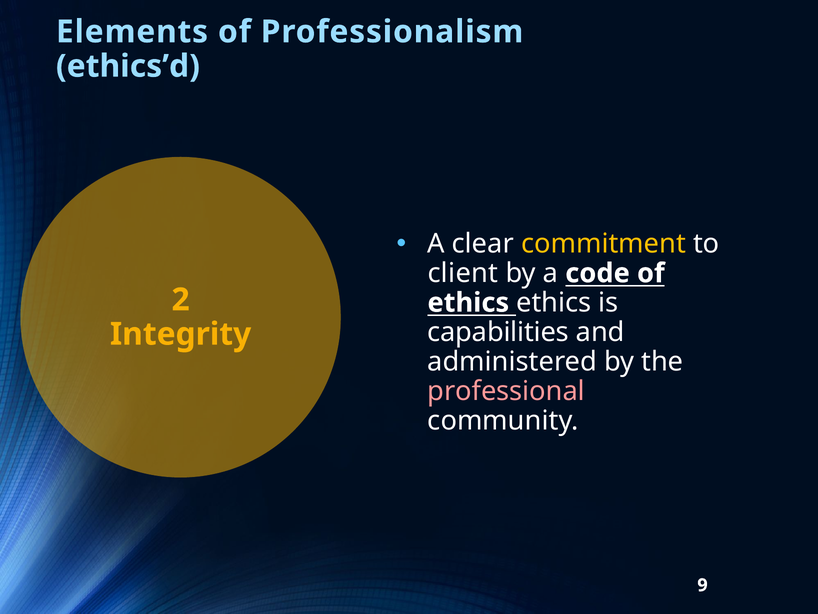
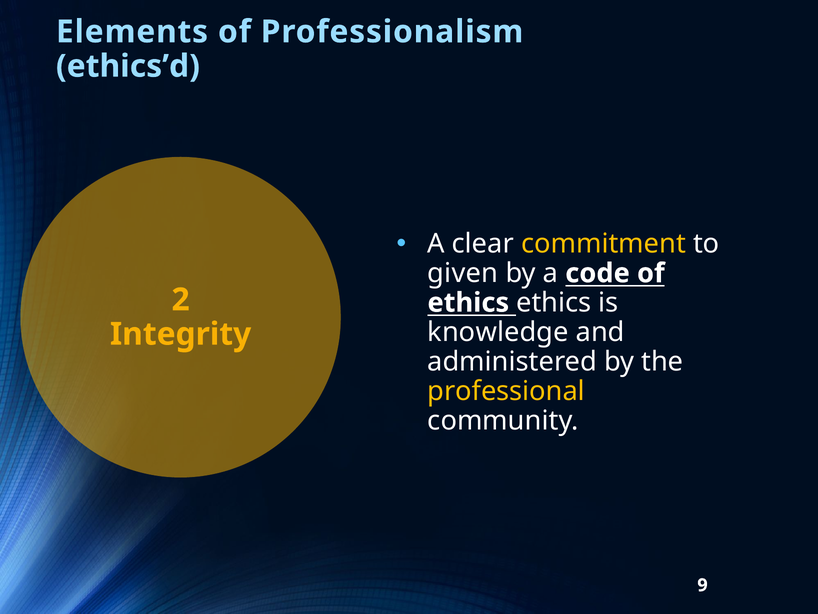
client: client -> given
capabilities: capabilities -> knowledge
professional colour: pink -> yellow
